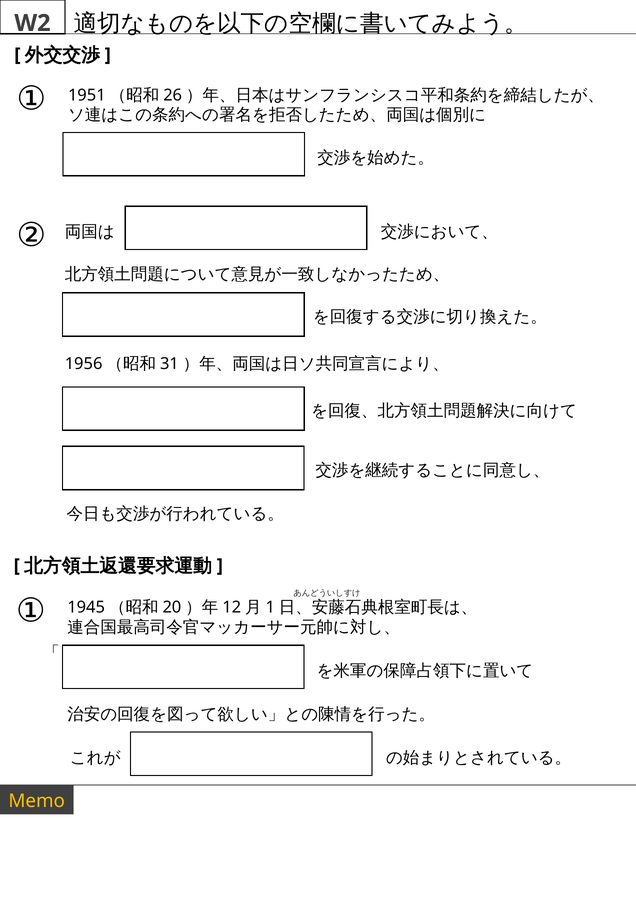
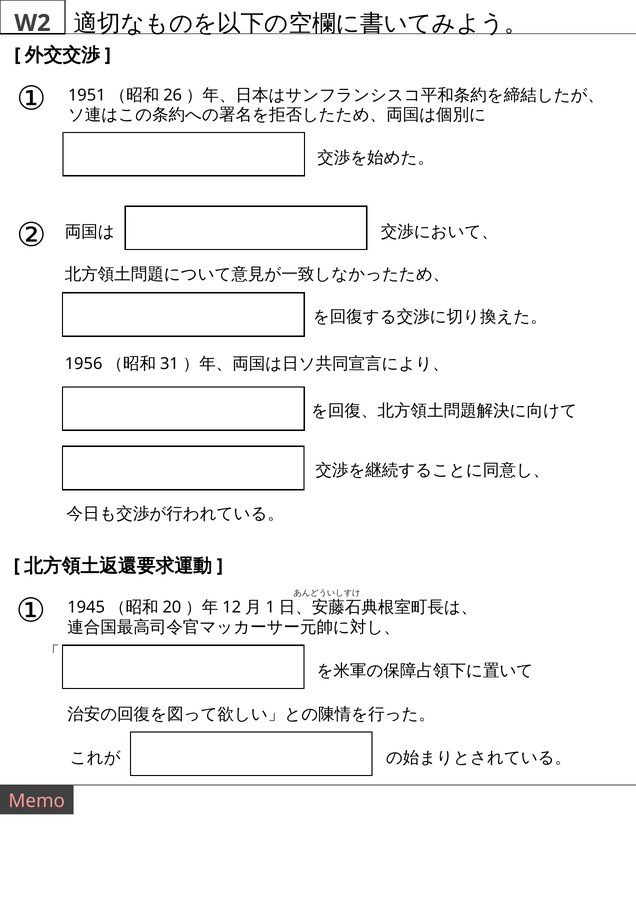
Memo colour: yellow -> pink
